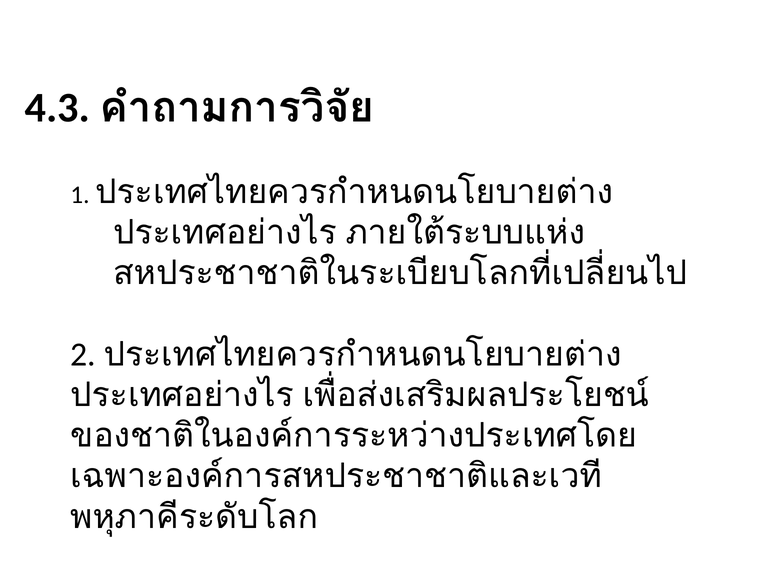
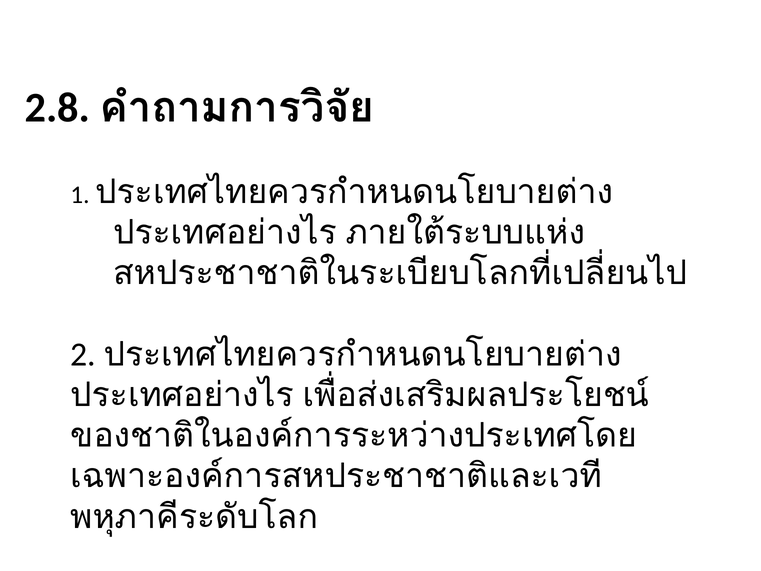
4.3: 4.3 -> 2.8
